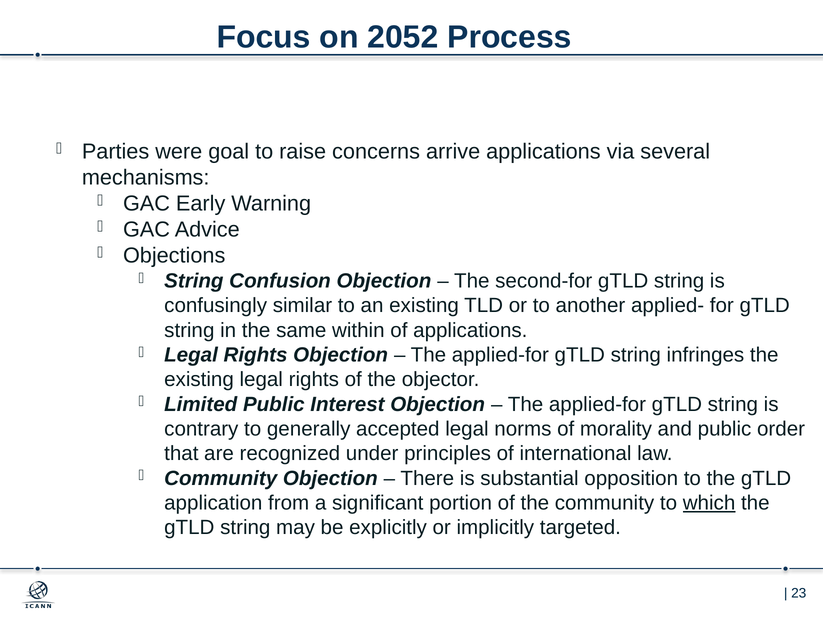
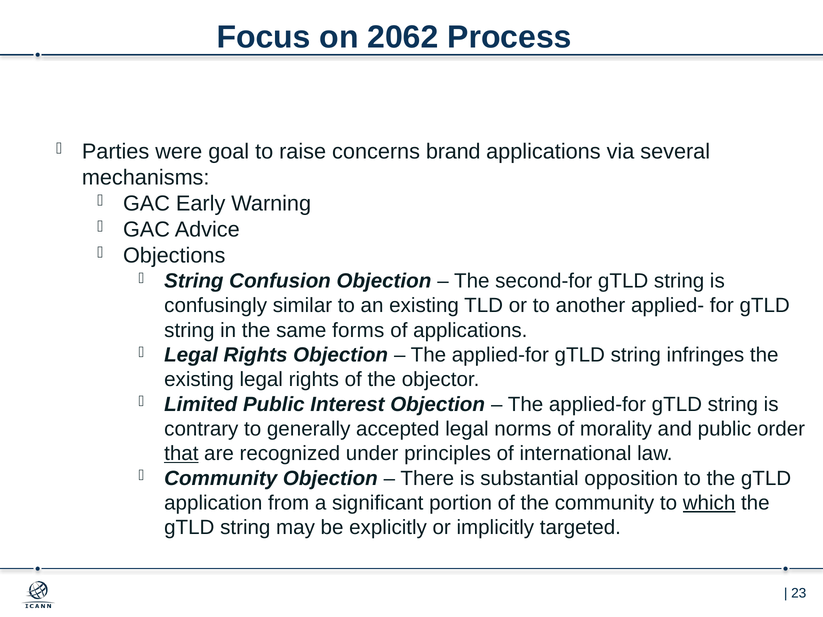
2052: 2052 -> 2062
arrive: arrive -> brand
within: within -> forms
that underline: none -> present
